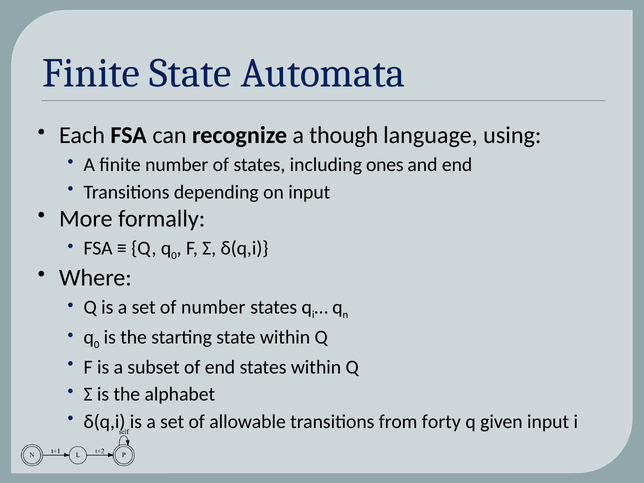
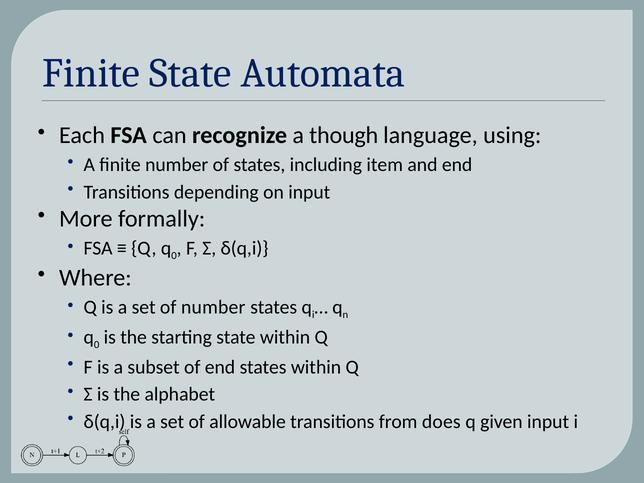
ones: ones -> item
forty: forty -> does
